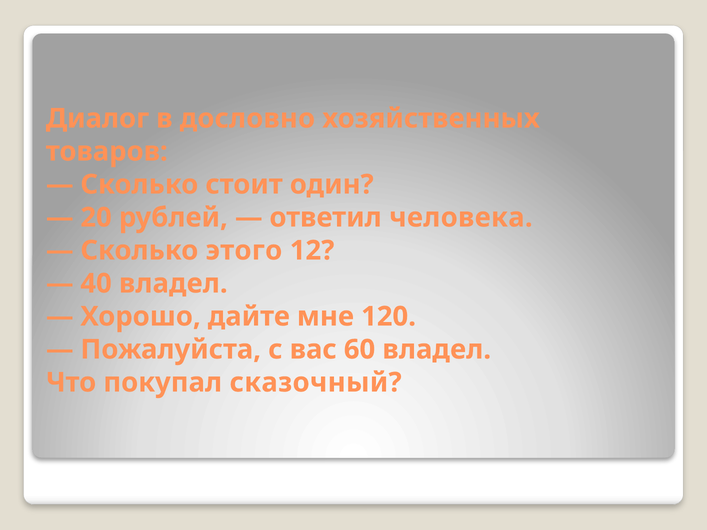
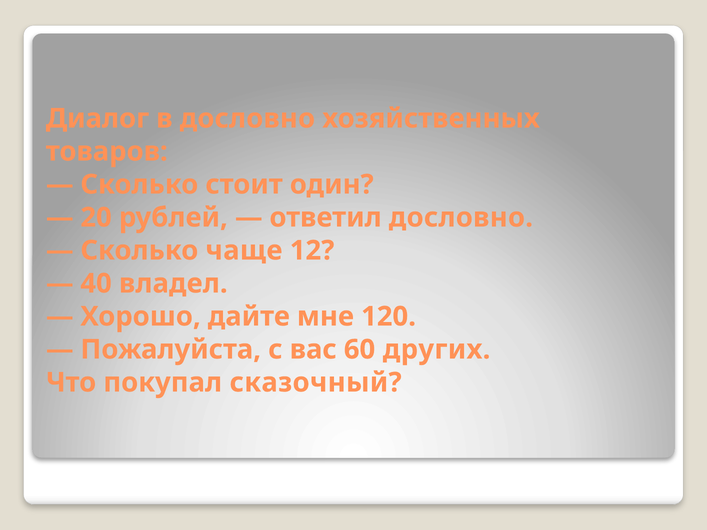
ответил человека: человека -> дословно
этого: этого -> чаще
60 владел: владел -> других
